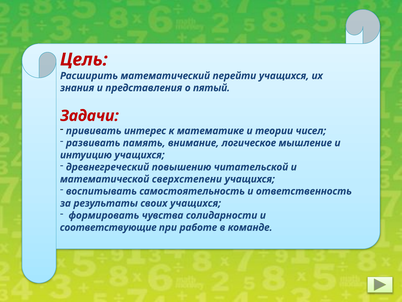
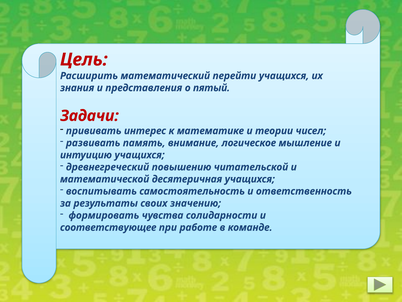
сверхстепени: сверхстепени -> десятеричная
своих учащихся: учащихся -> значению
соответствующие: соответствующие -> соответствующее
